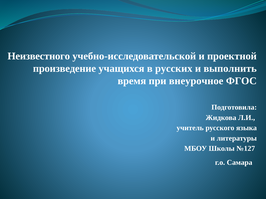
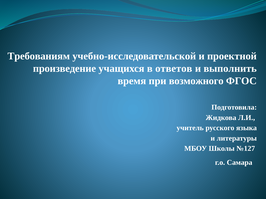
Неизвестного: Неизвестного -> Требованиям
русских: русских -> ответов
внеурочное: внеурочное -> возможного
